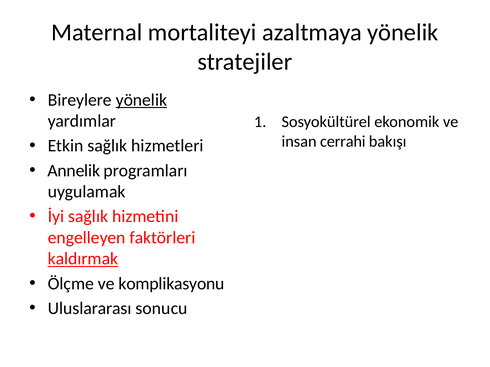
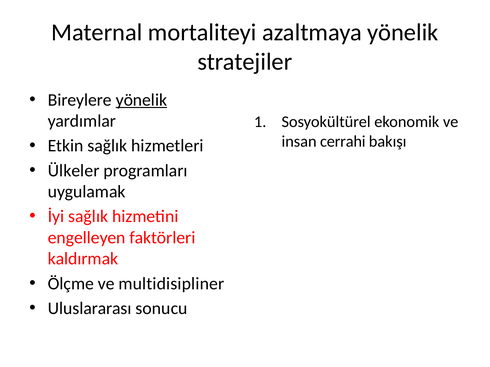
Annelik: Annelik -> Ülkeler
kaldırmak underline: present -> none
komplikasyonu: komplikasyonu -> multidisipliner
